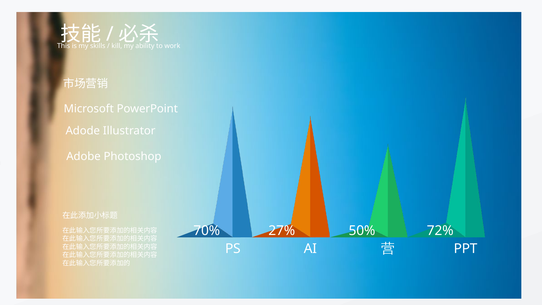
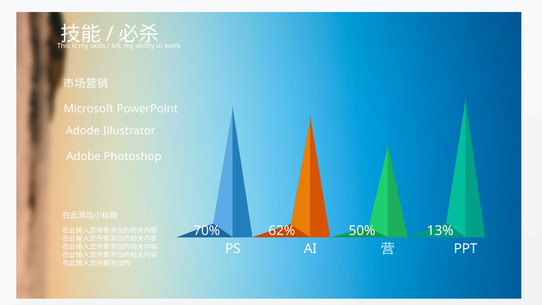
27%: 27% -> 62%
72%: 72% -> 13%
